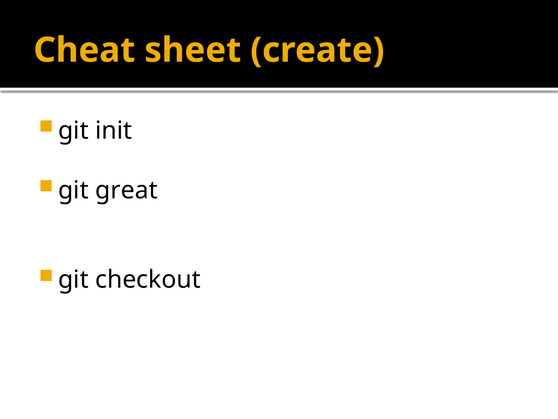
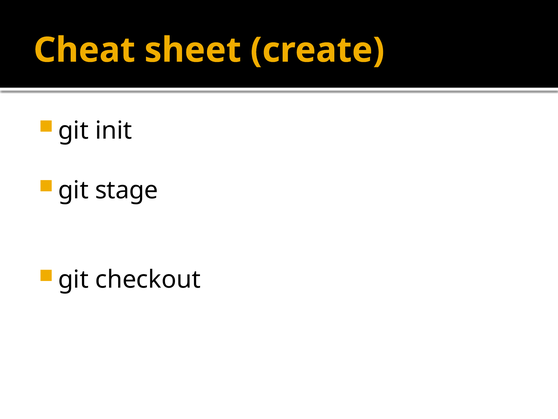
great: great -> stage
